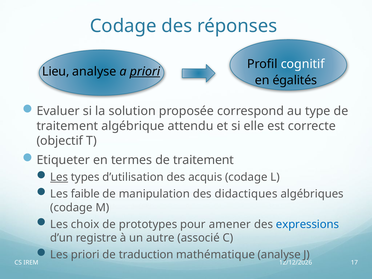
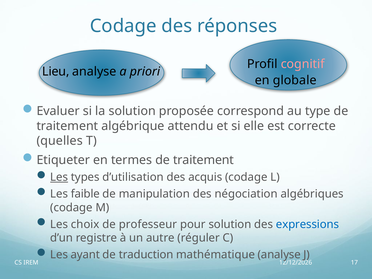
cognitif colour: white -> pink
priori at (145, 72) underline: present -> none
égalités: égalités -> globale
objectif: objectif -> quelles
didactiques: didactiques -> négociation
prototypes: prototypes -> professeur
pour amener: amener -> solution
associé: associé -> réguler
Les priori: priori -> ayant
